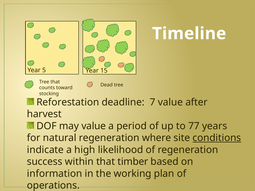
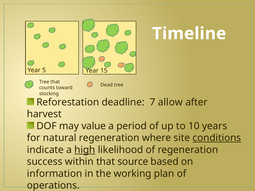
7 value: value -> allow
77: 77 -> 10
high underline: none -> present
timber: timber -> source
